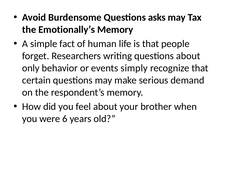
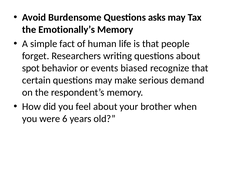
only: only -> spot
simply: simply -> biased
